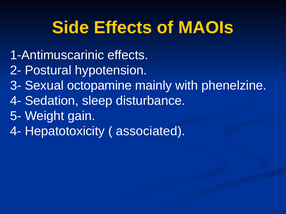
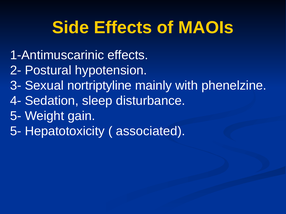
octopamine: octopamine -> nortriptyline
4- at (16, 132): 4- -> 5-
